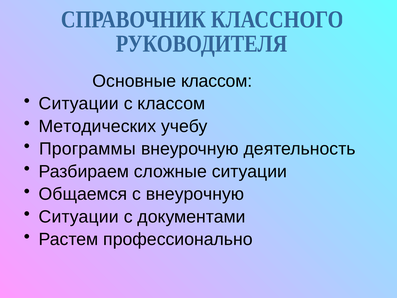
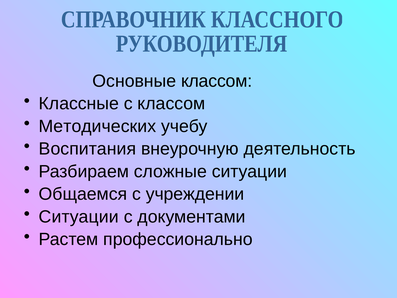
Ситуации at (79, 103): Ситуации -> Классные
Программы: Программы -> Воспитания
с внеурочную: внеурочную -> учреждении
